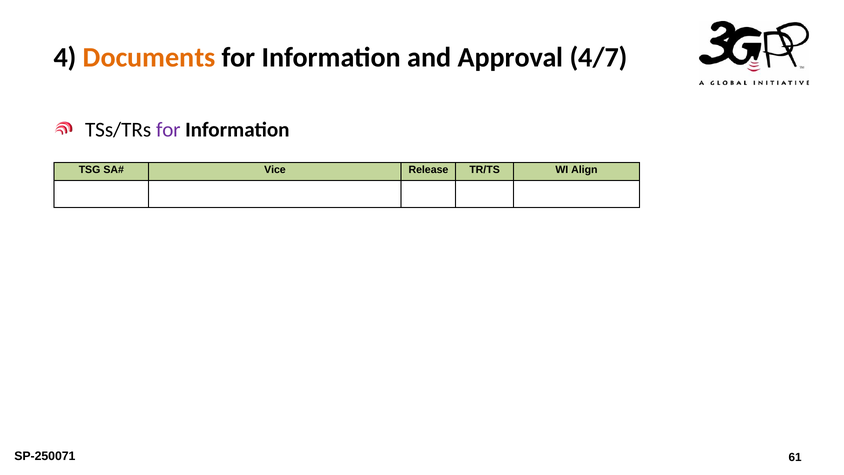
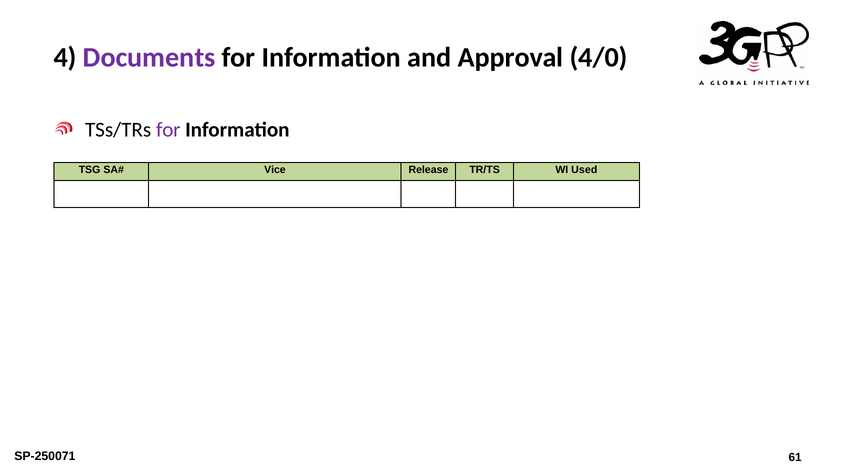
Documents colour: orange -> purple
4/7: 4/7 -> 4/0
Align: Align -> Used
